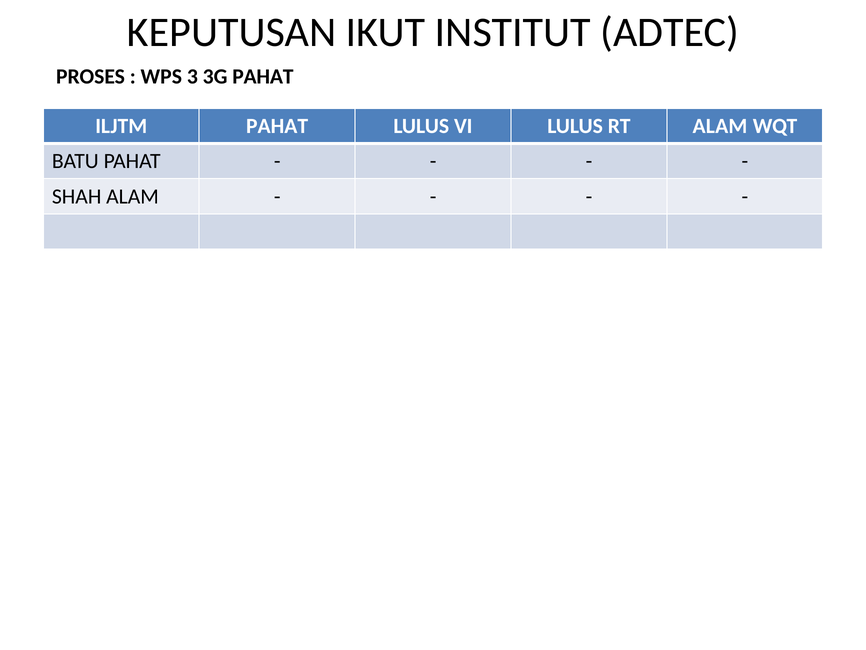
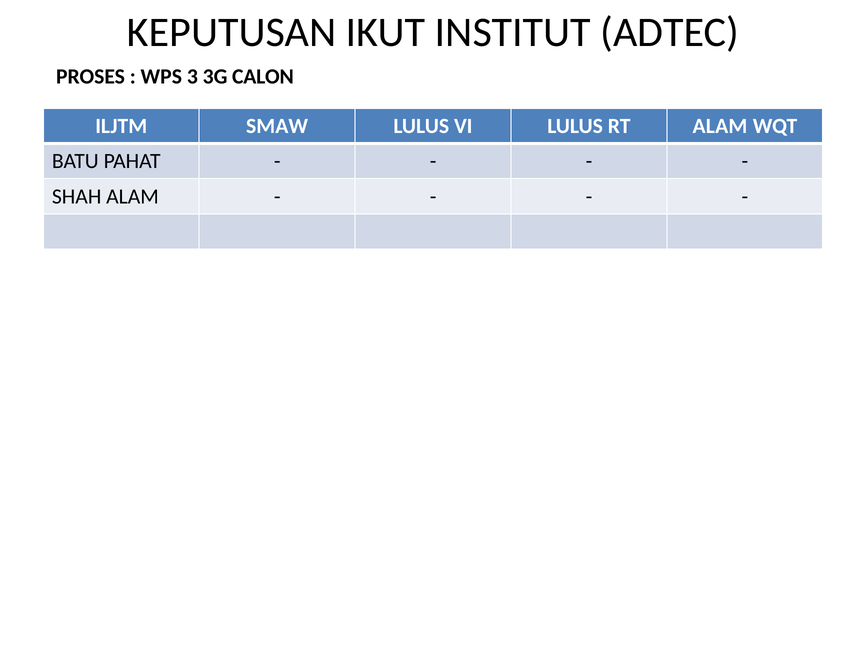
3G PAHAT: PAHAT -> CALON
ILJTM PAHAT: PAHAT -> SMAW
